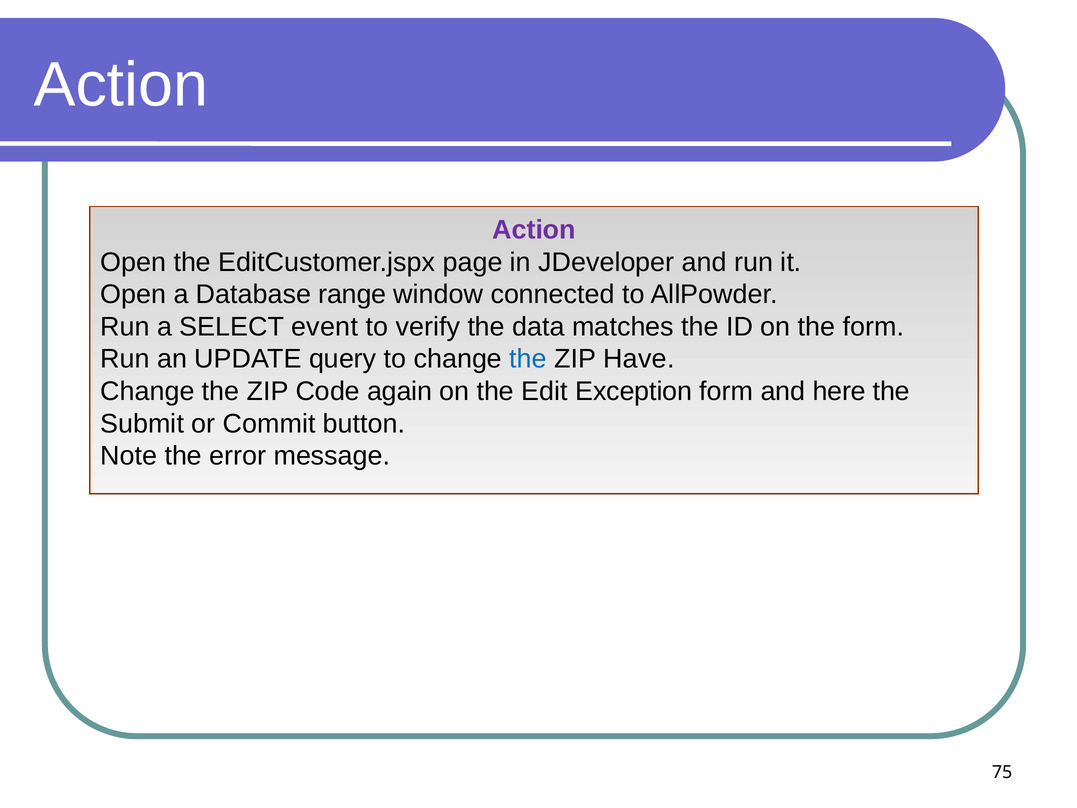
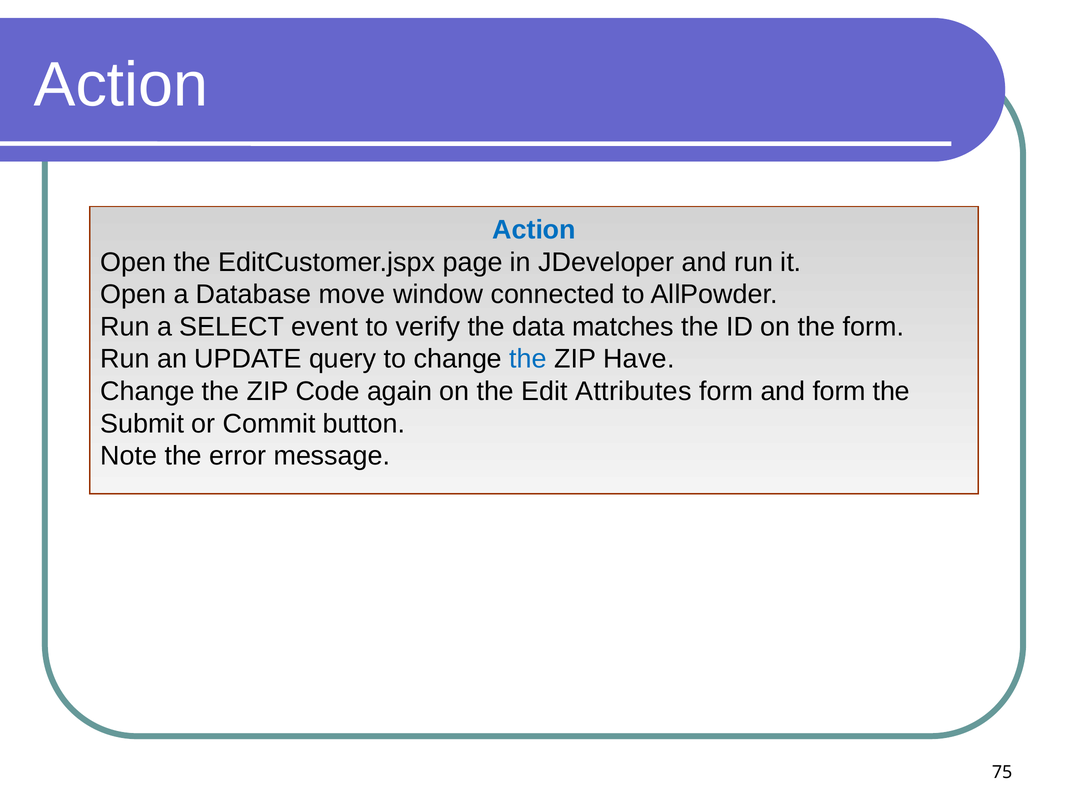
Action at (534, 230) colour: purple -> blue
range: range -> move
Exception: Exception -> Attributes
and here: here -> form
